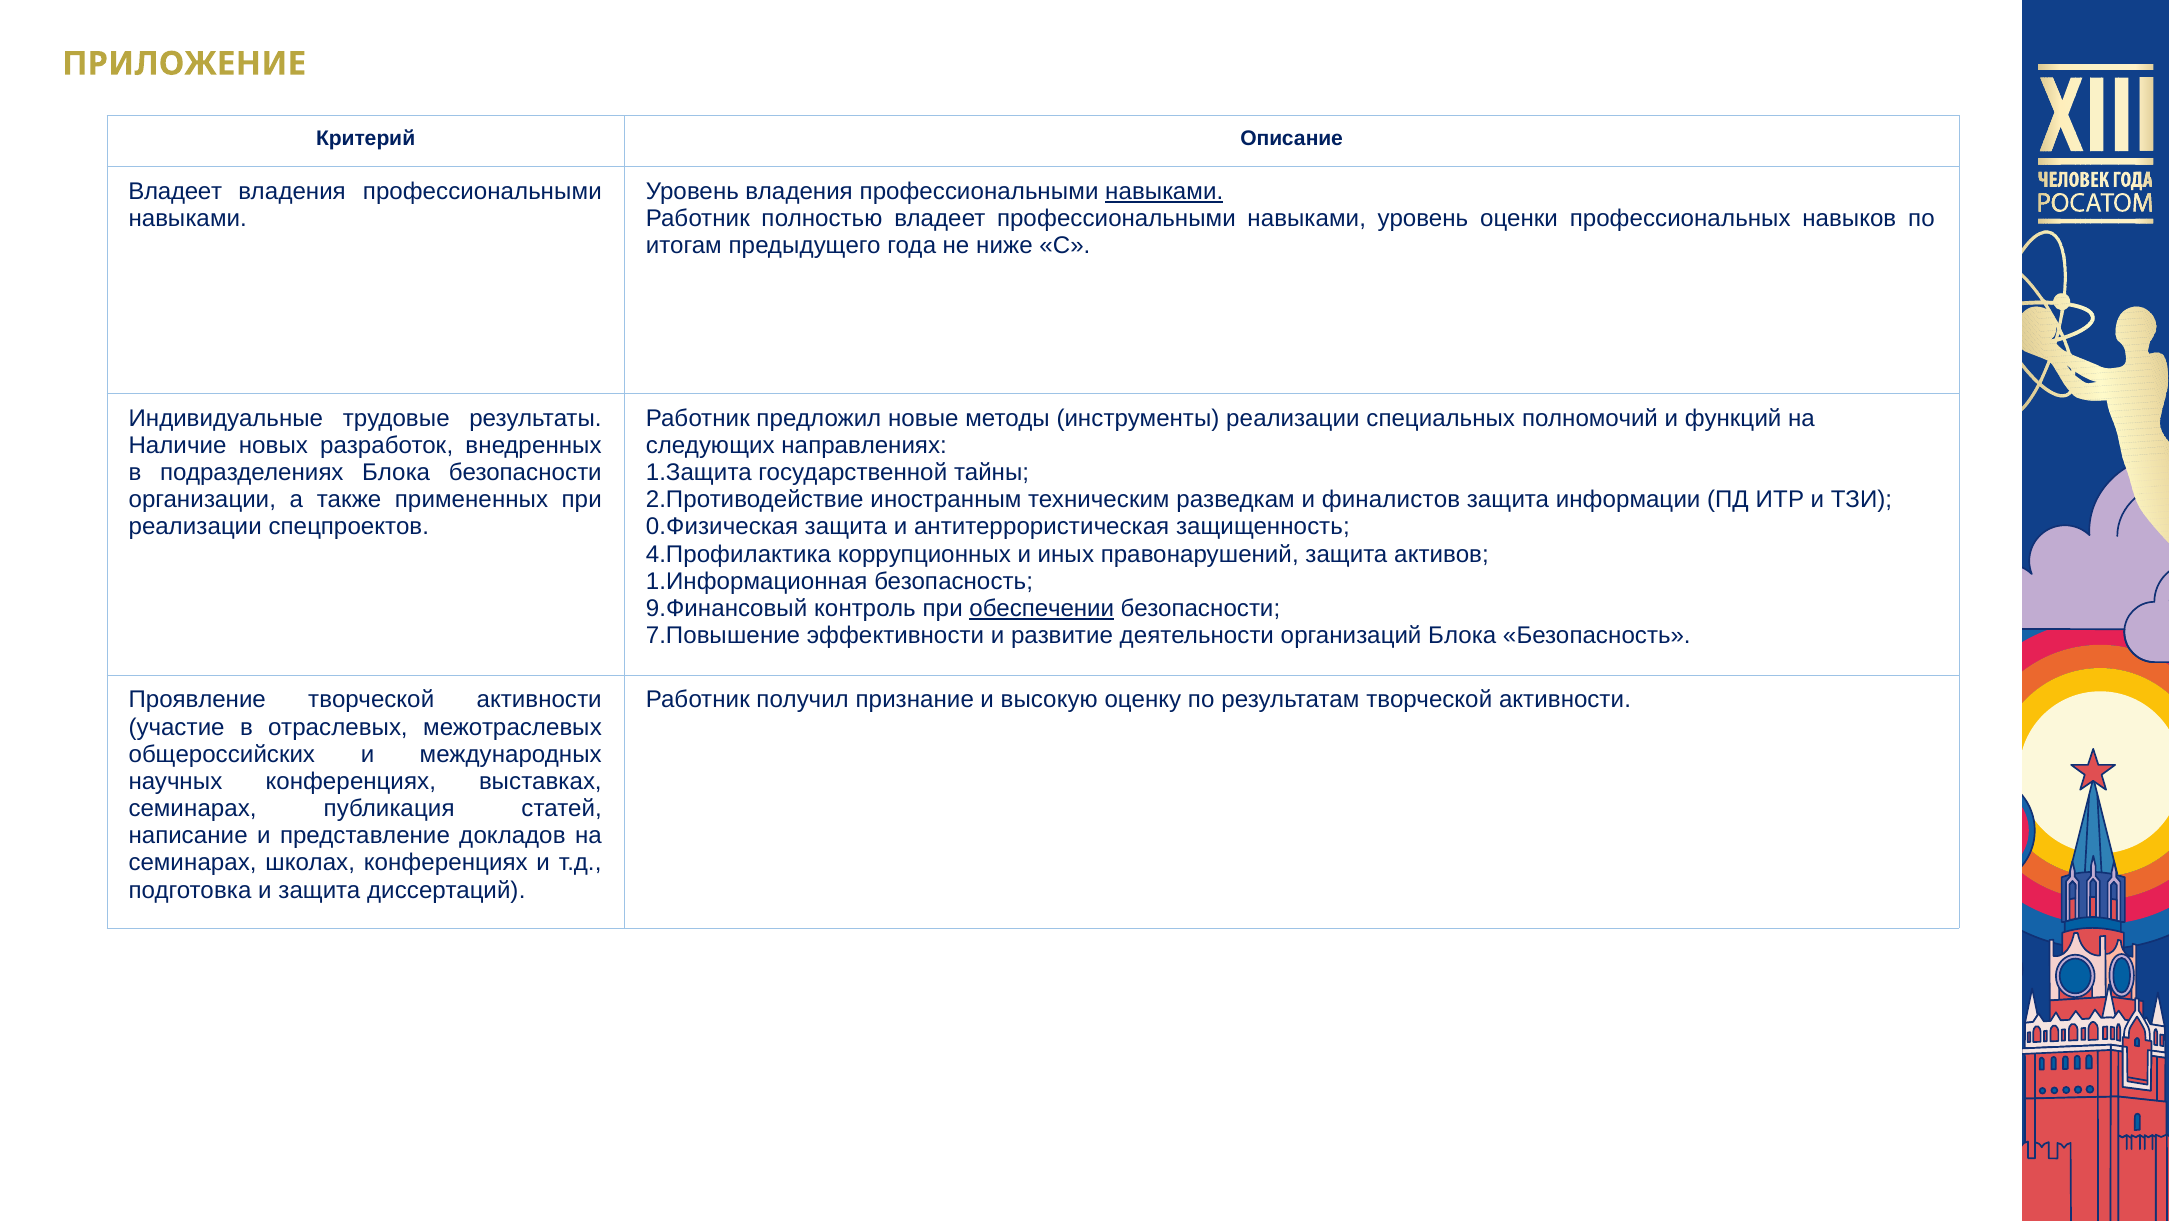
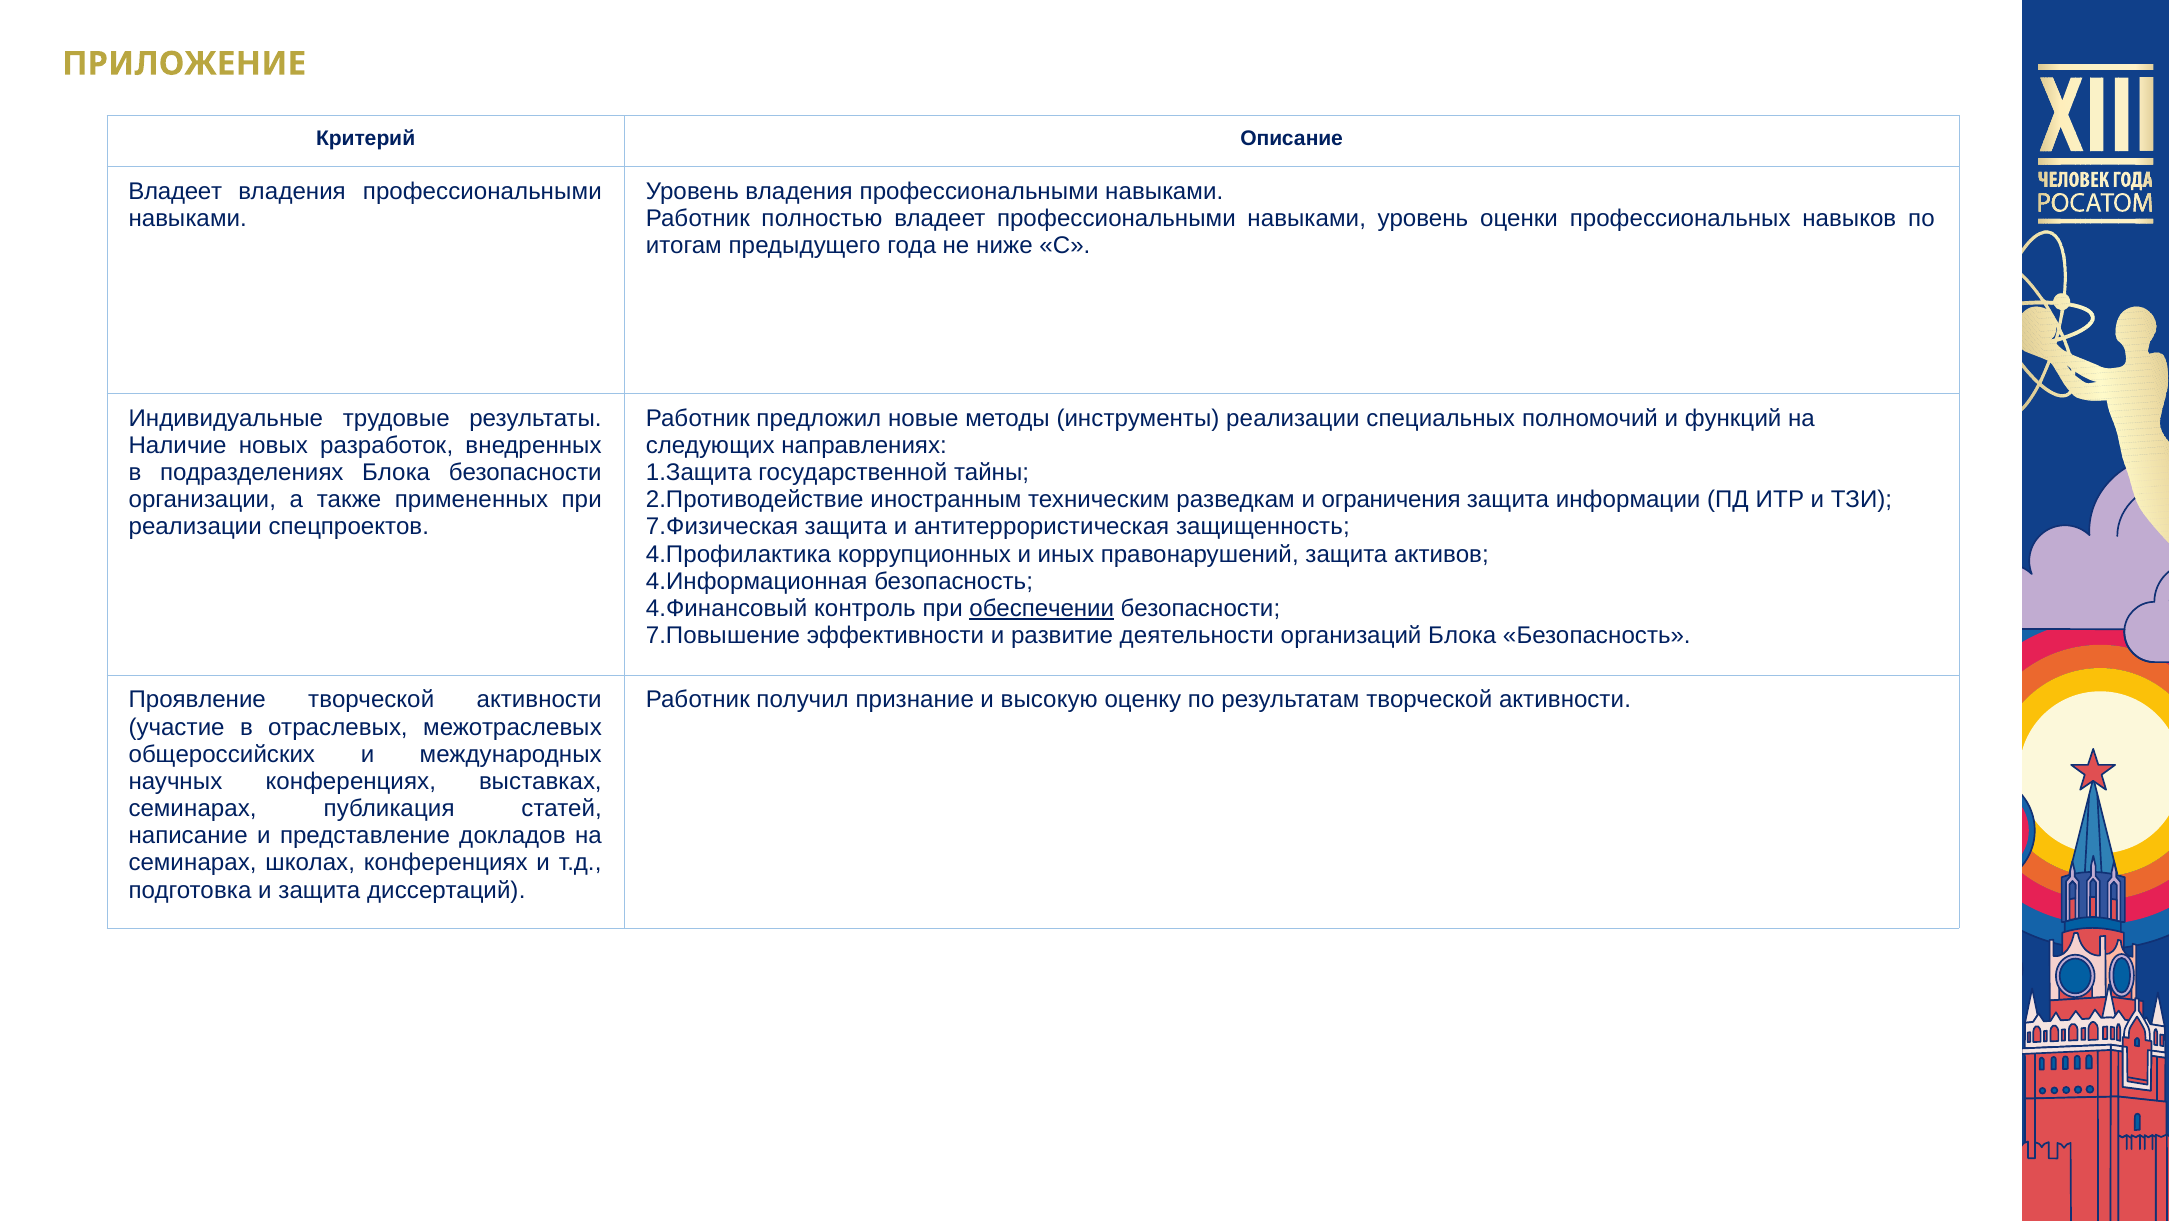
навыками at (1164, 191) underline: present -> none
финалистов: финалистов -> ограничения
0.Физическая: 0.Физическая -> 7.Физическая
1.Информационная: 1.Информационная -> 4.Информационная
9.Финансовый: 9.Финансовый -> 4.Финансовый
